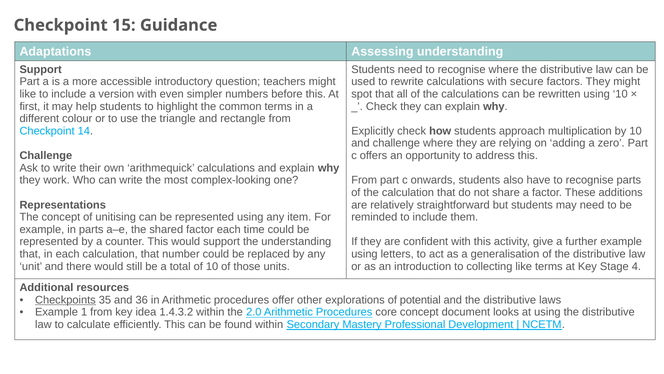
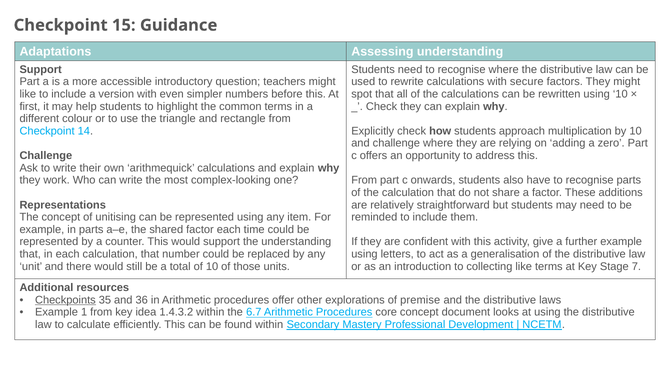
4: 4 -> 7
potential: potential -> premise
2.0: 2.0 -> 6.7
